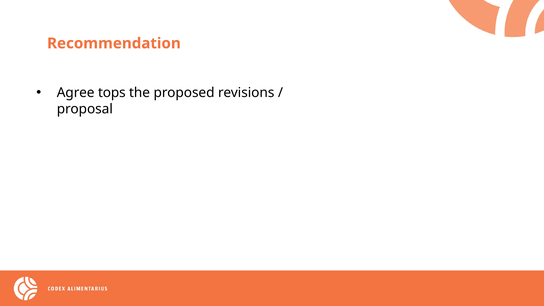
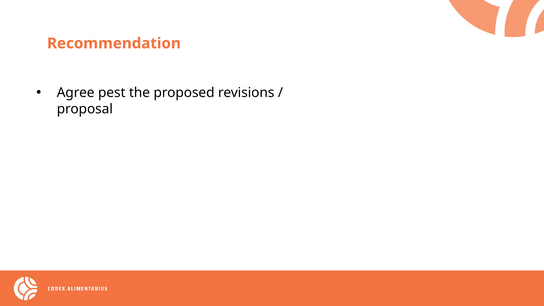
tops: tops -> pest
